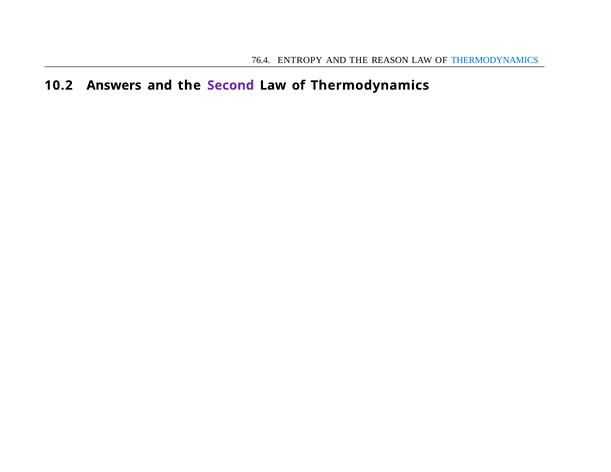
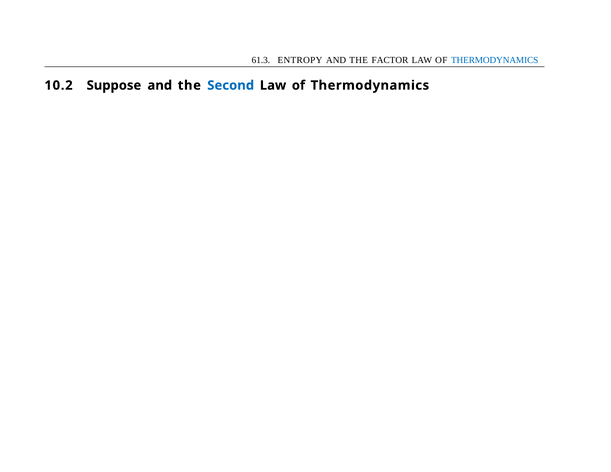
76.4: 76.4 -> 61.3
REASON: REASON -> FACTOR
Answers: Answers -> Suppose
Second colour: purple -> blue
